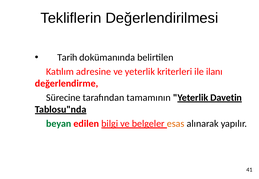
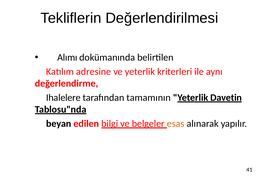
Tarih: Tarih -> Alımı
ilanı: ilanı -> aynı
Sürecine: Sürecine -> Ihalelere
beyan colour: green -> black
